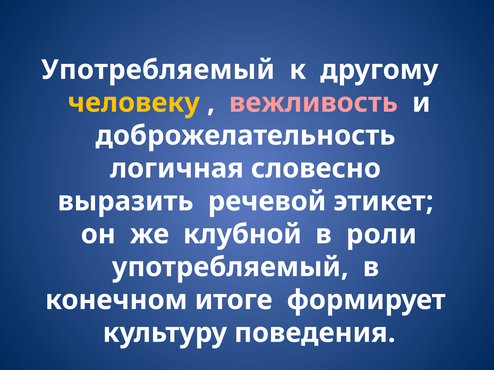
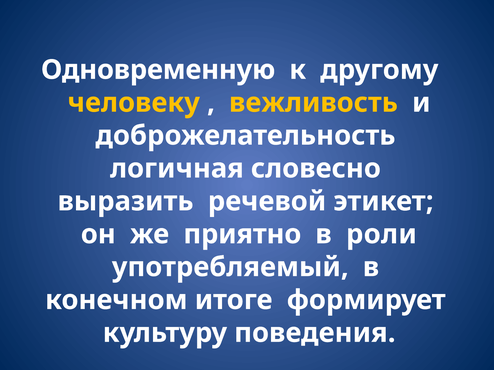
Употребляемый at (158, 70): Употребляемый -> Одновременную
вежливость colour: pink -> yellow
клубной: клубной -> приятно
